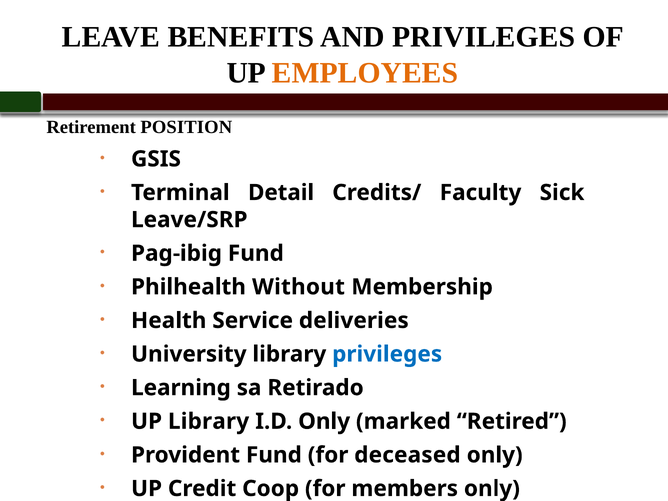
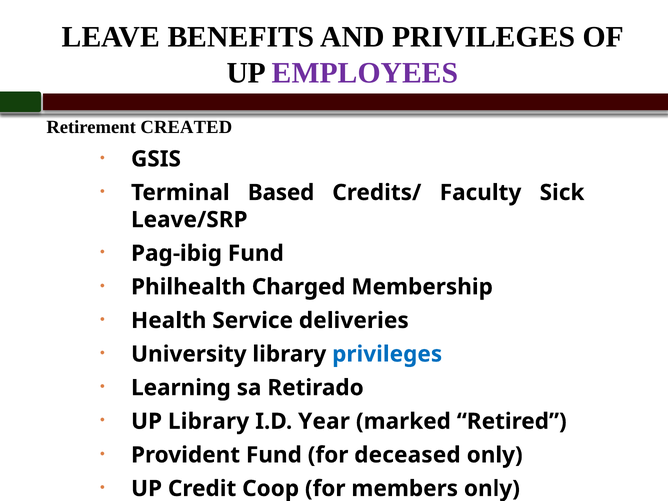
EMPLOYEES colour: orange -> purple
POSITION: POSITION -> CREATED
Detail: Detail -> Based
Without: Without -> Charged
I.D Only: Only -> Year
